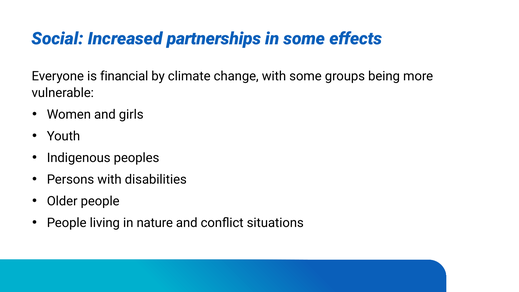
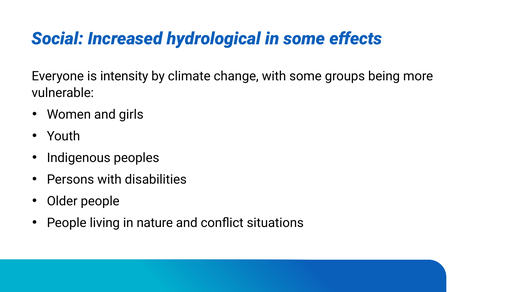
partnerships: partnerships -> hydrological
financial: financial -> intensity
